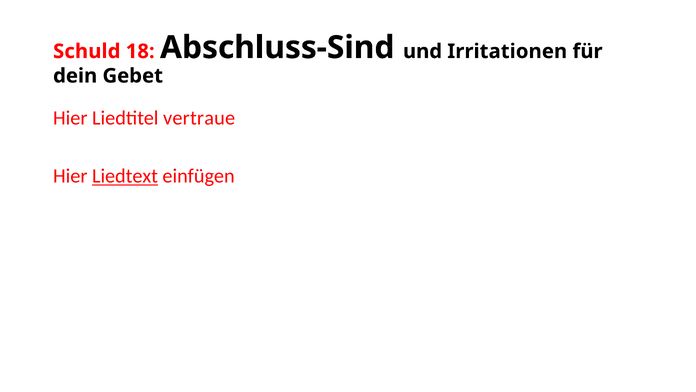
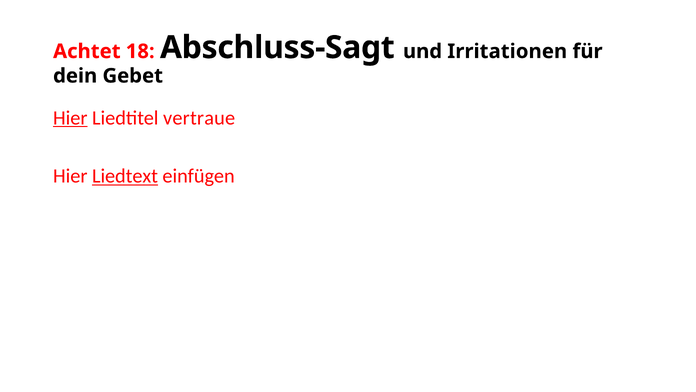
Schuld: Schuld -> Achtet
Abschluss-Sind: Abschluss-Sind -> Abschluss-Sagt
Hier at (70, 118) underline: none -> present
